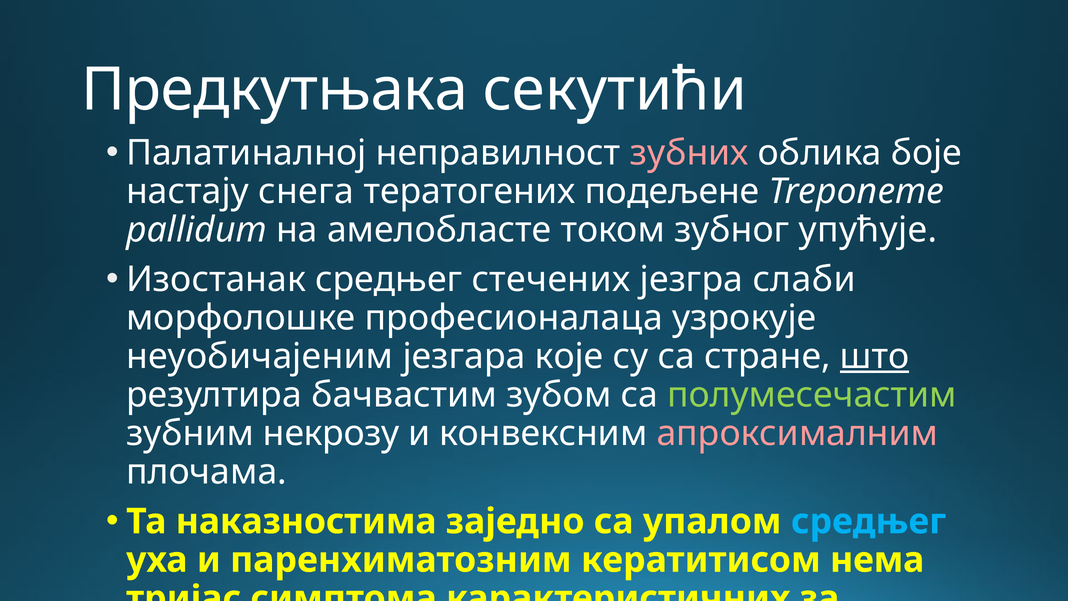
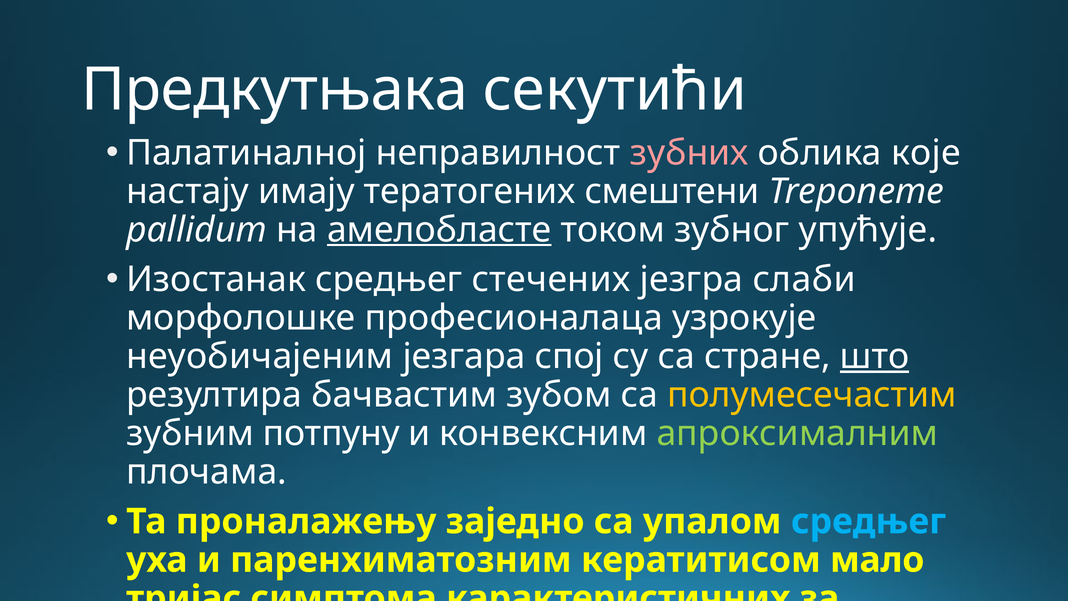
боје: боје -> које
снега: снега -> имају
подељене: подељене -> смештени
амелобласте underline: none -> present
које: које -> спој
полумесечастим colour: light green -> yellow
некрозу: некрозу -> потпуну
апроксималним colour: pink -> light green
наказностима: наказностима -> проналажењу
нема: нема -> мало
